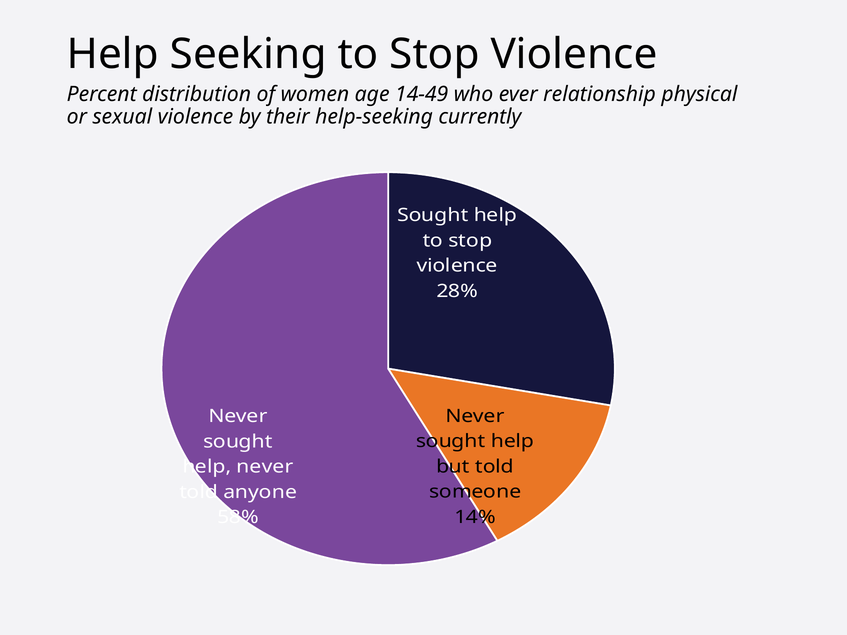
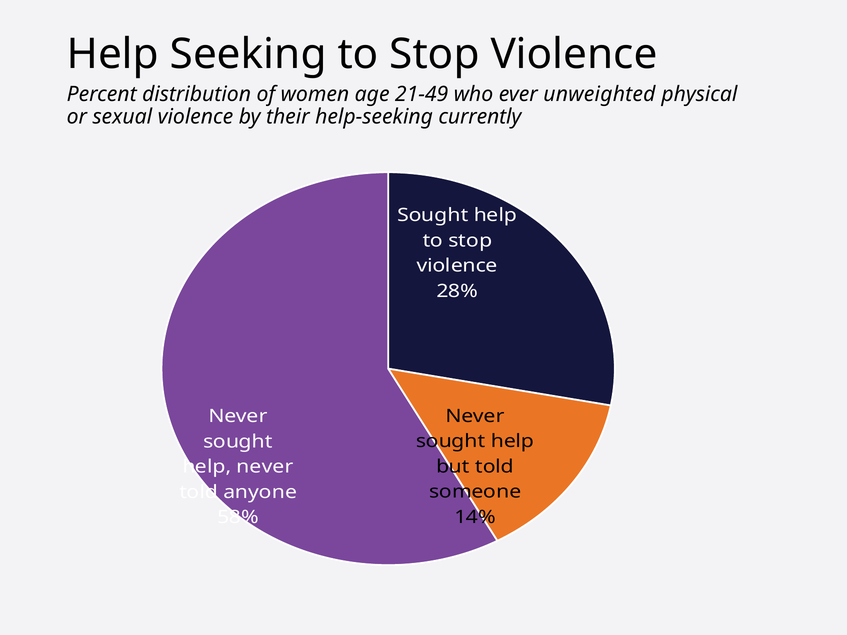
14-49: 14-49 -> 21-49
relationship: relationship -> unweighted
